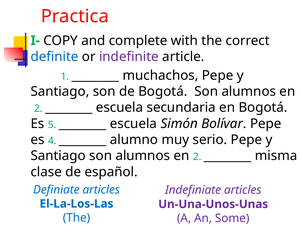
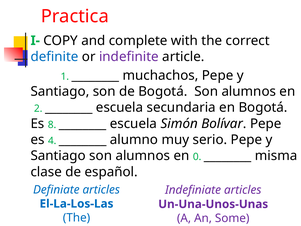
5: 5 -> 8
2 at (197, 157): 2 -> 0
